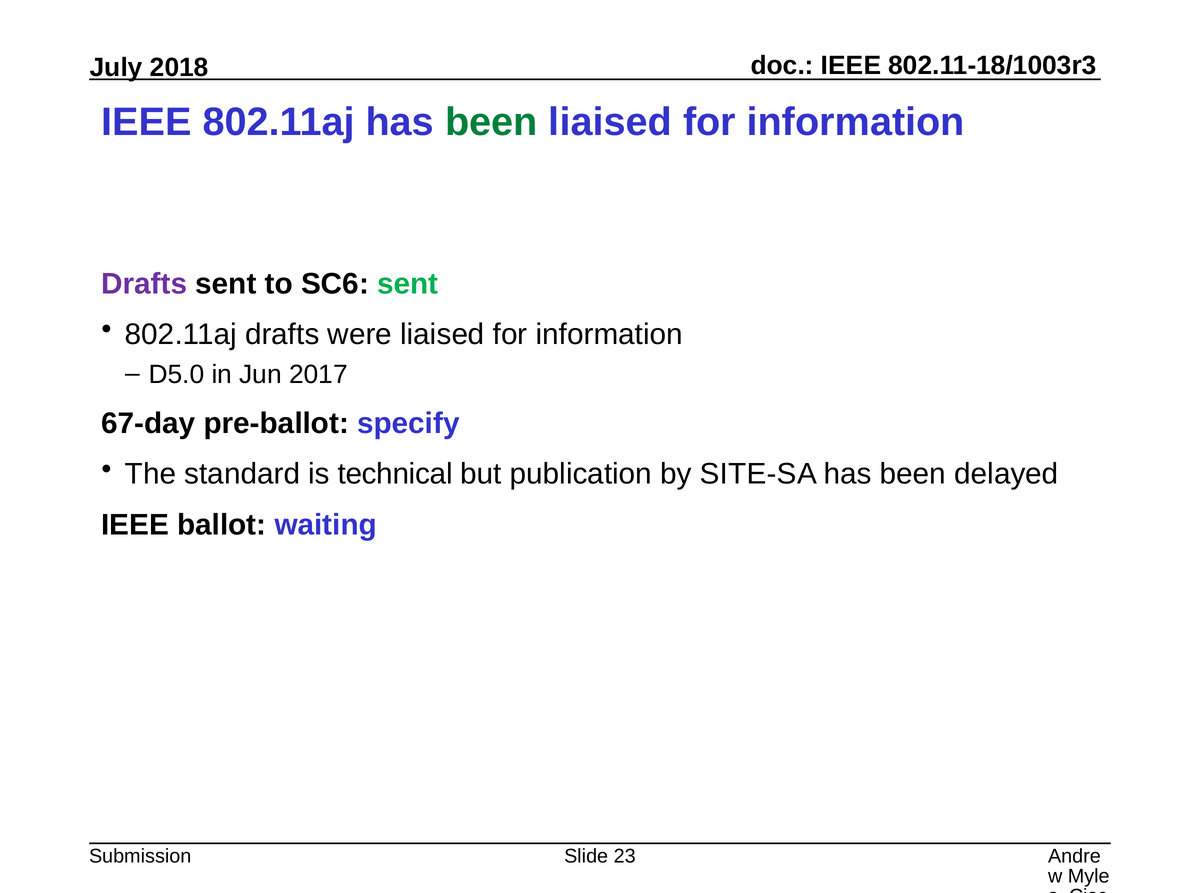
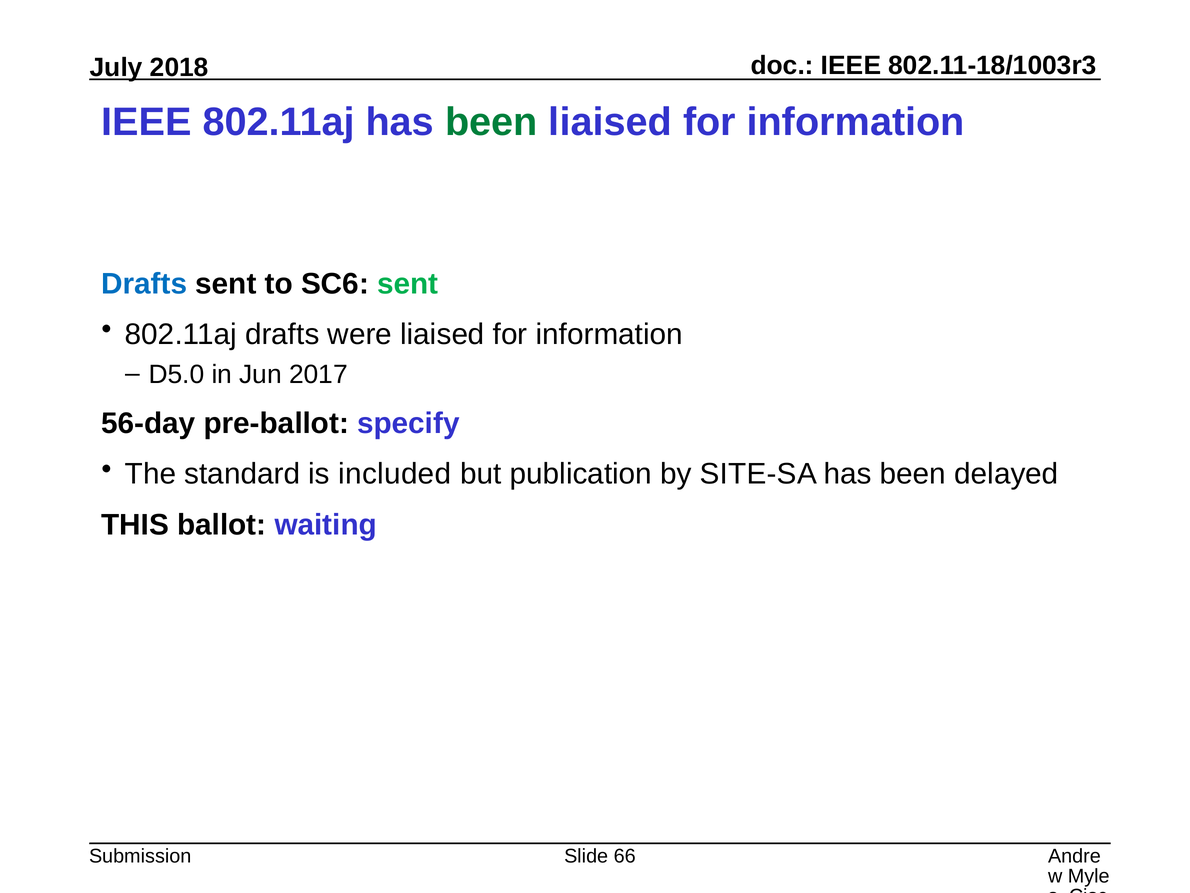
Drafts at (144, 284) colour: purple -> blue
67-day: 67-day -> 56-day
technical: technical -> included
IEEE at (135, 524): IEEE -> THIS
23: 23 -> 66
